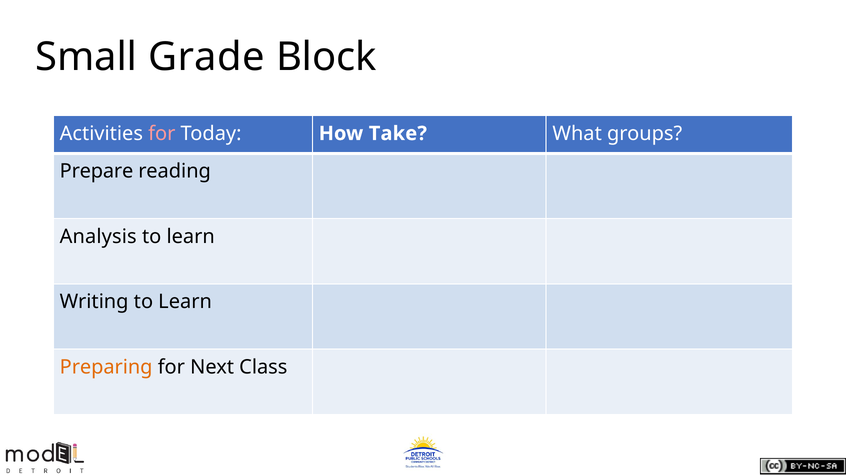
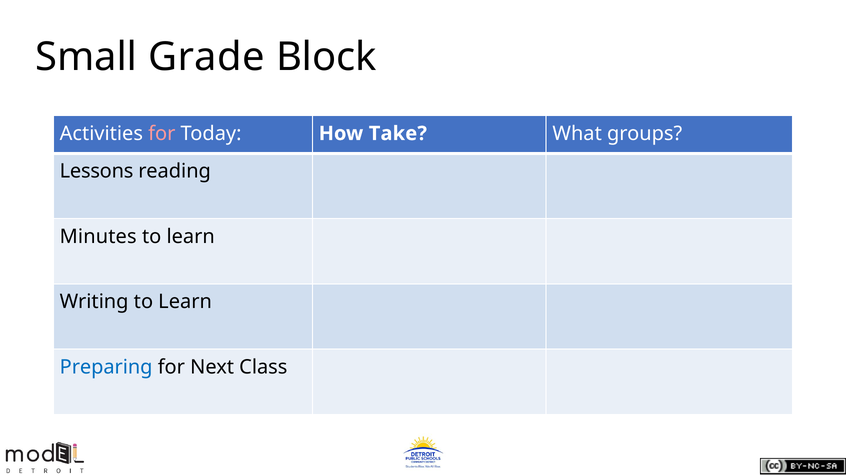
Prepare: Prepare -> Lessons
Analysis: Analysis -> Minutes
Preparing colour: orange -> blue
